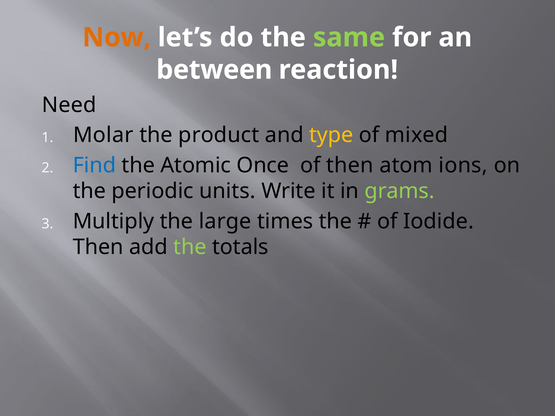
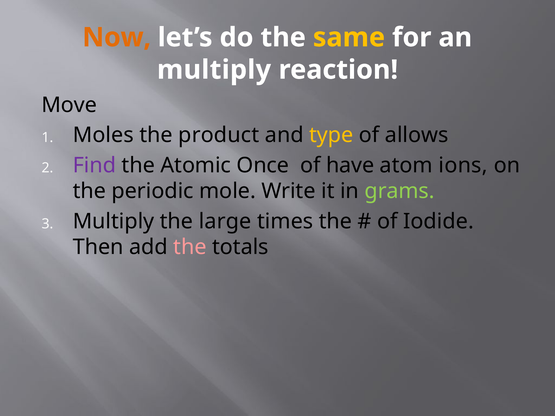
same colour: light green -> yellow
between at (214, 70): between -> multiply
Need: Need -> Move
Molar: Molar -> Moles
mixed: mixed -> allows
Find colour: blue -> purple
of then: then -> have
units: units -> mole
the at (190, 247) colour: light green -> pink
